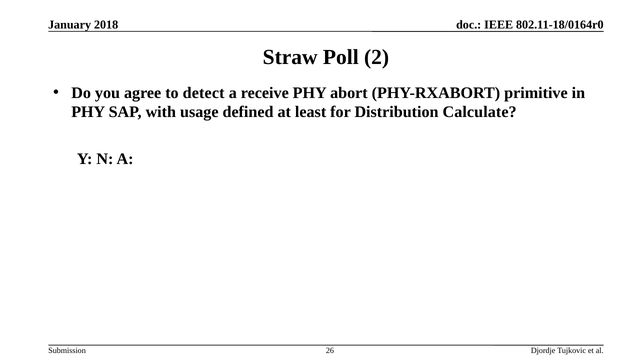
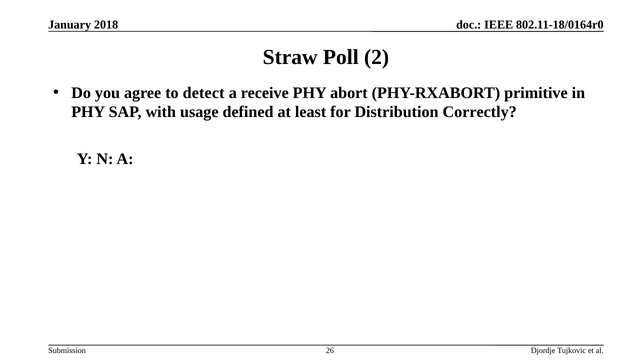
Calculate: Calculate -> Correctly
